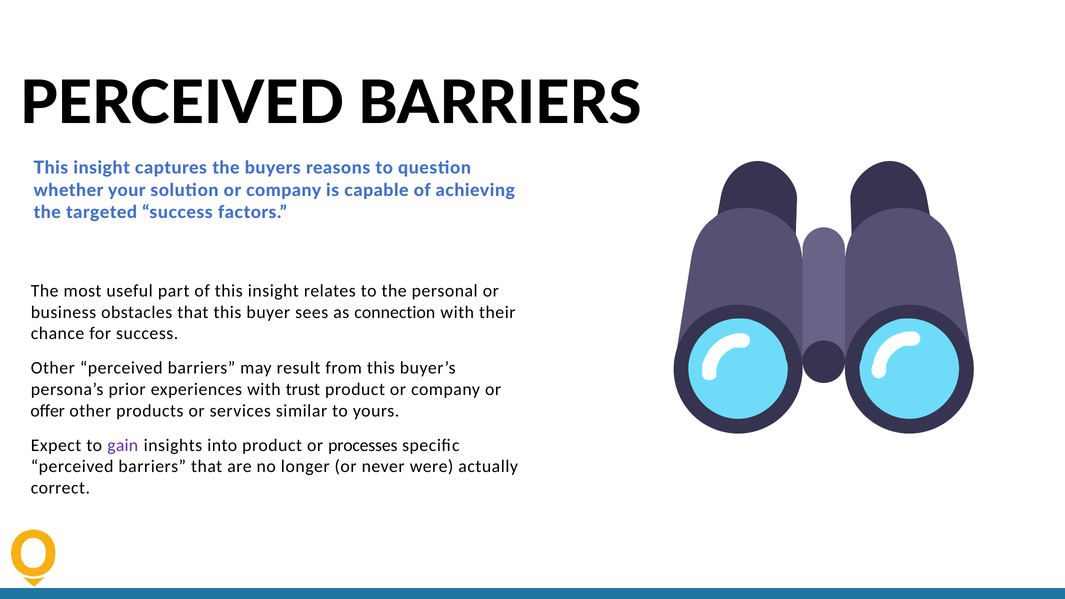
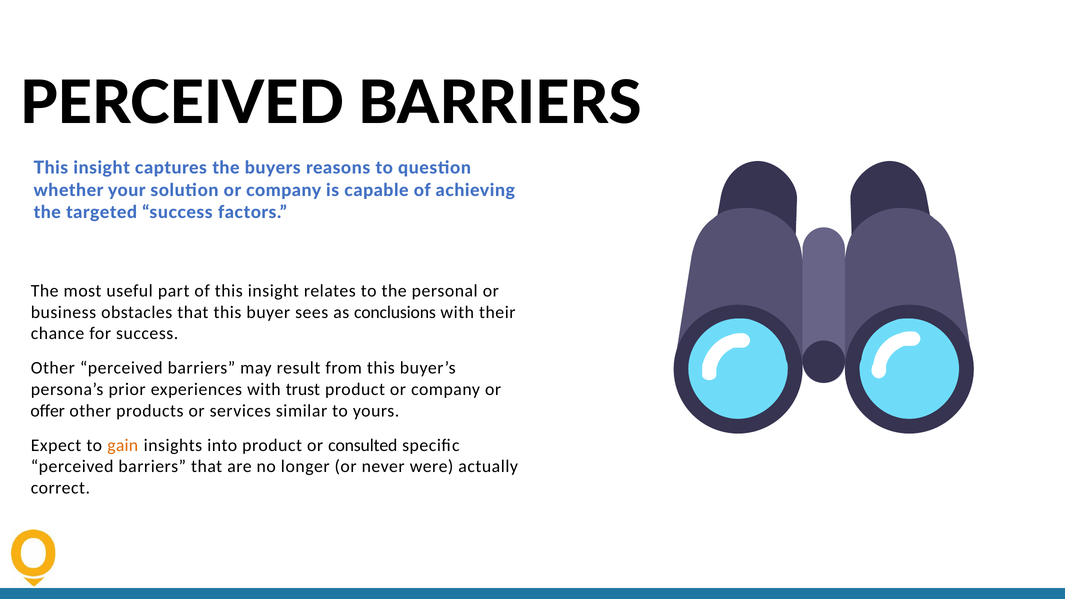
connection: connection -> conclusions
gain colour: purple -> orange
processes: processes -> consulted
